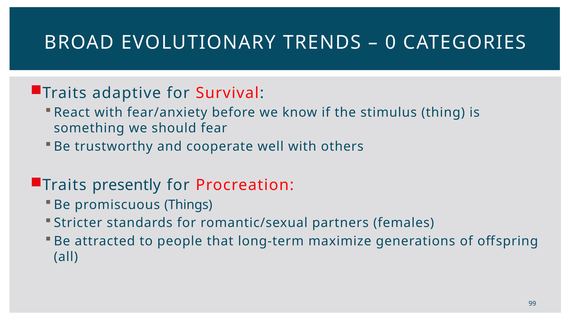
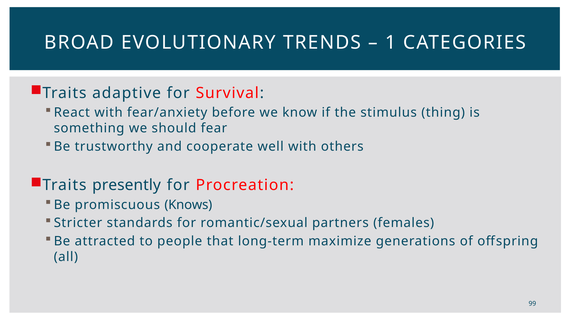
0: 0 -> 1
Things: Things -> Knows
